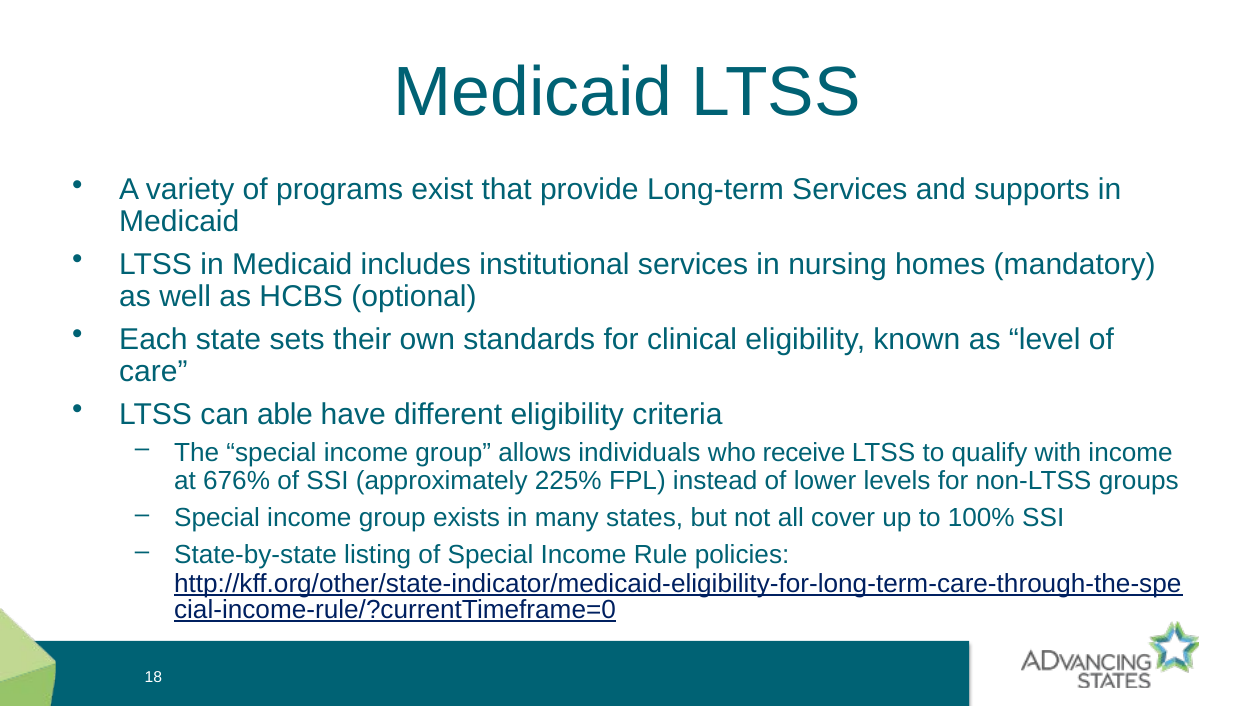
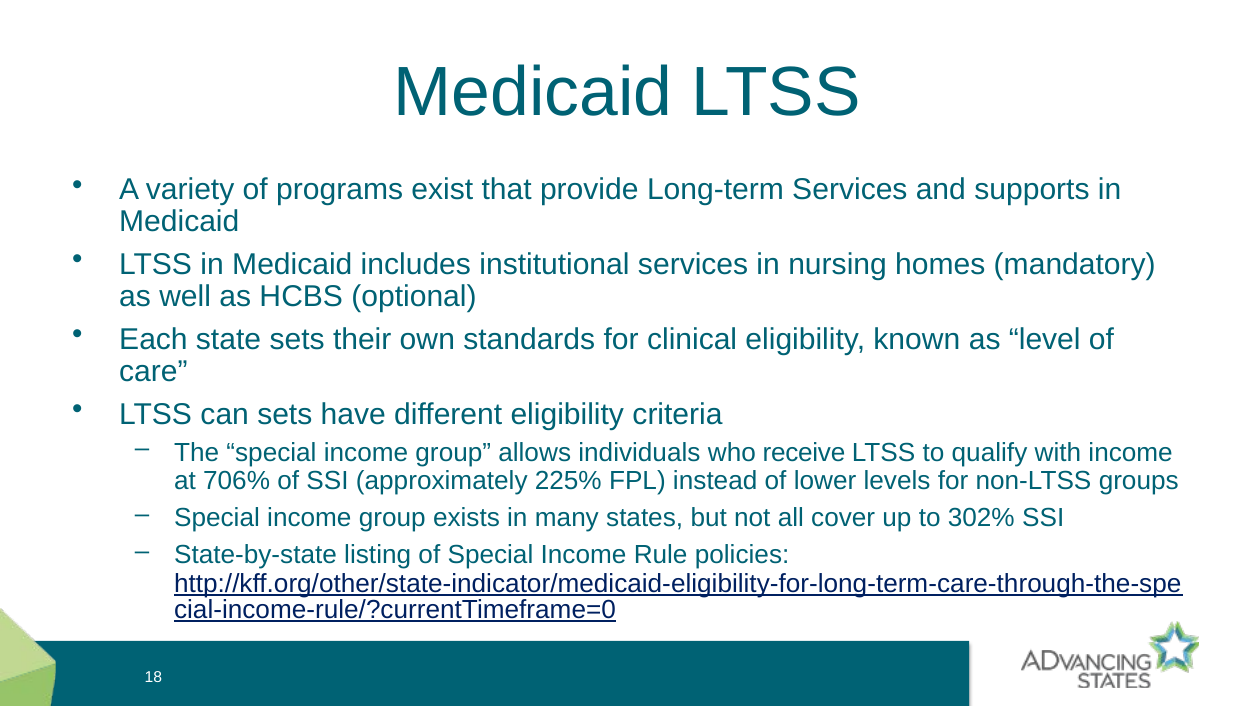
can able: able -> sets
676%: 676% -> 706%
100%: 100% -> 302%
